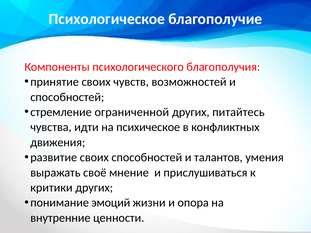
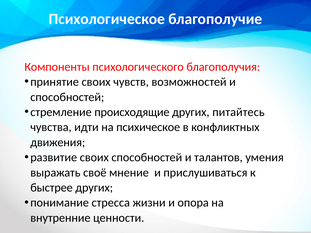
ограниченной: ограниченной -> происходящие
критики: критики -> быстрее
эмоций: эмоций -> стресса
